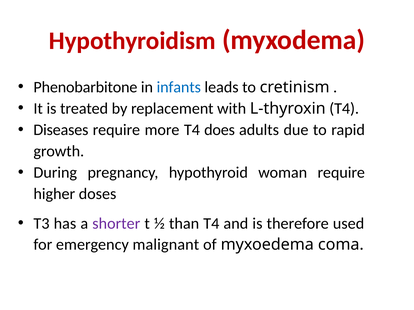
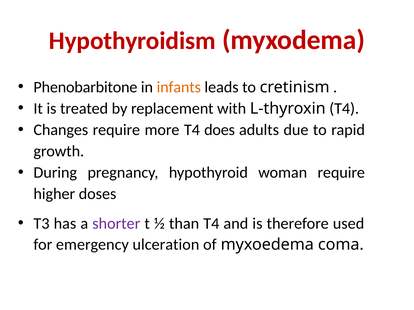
infants colour: blue -> orange
Diseases: Diseases -> Changes
malignant: malignant -> ulceration
